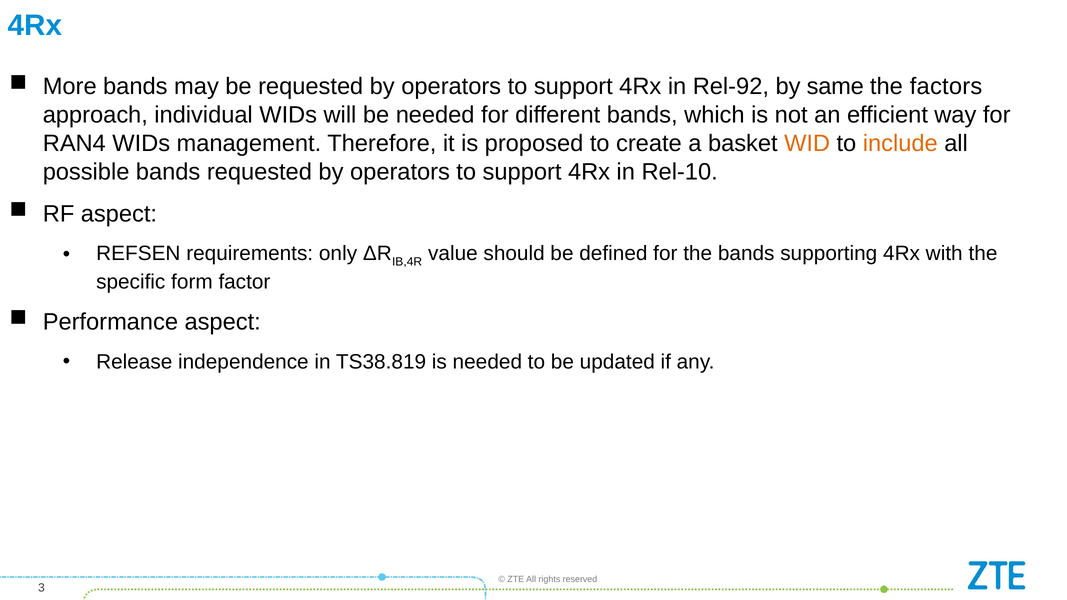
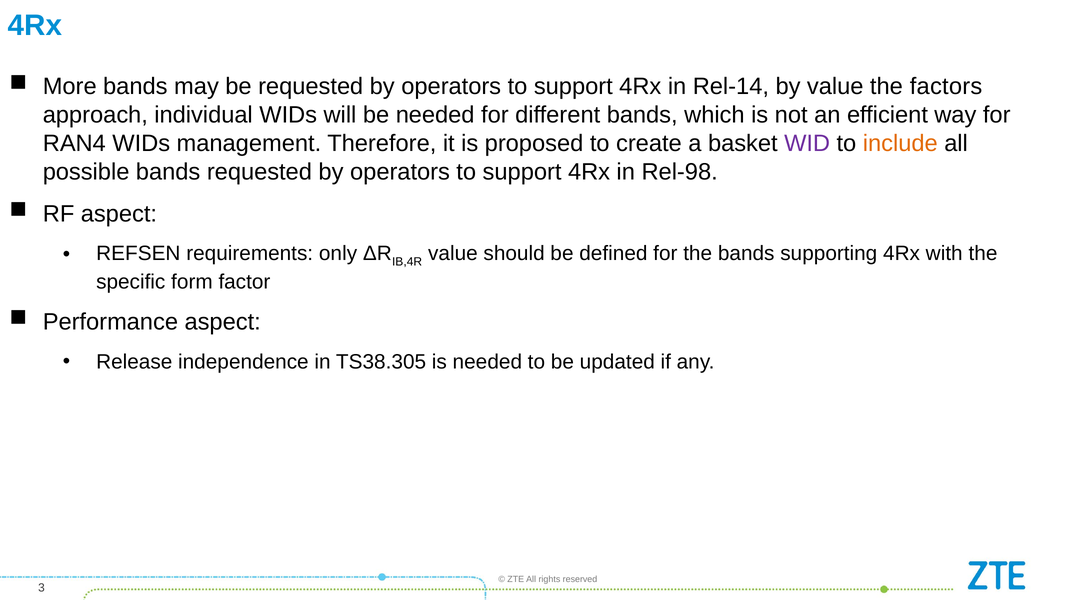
Rel-92: Rel-92 -> Rel-14
by same: same -> value
WID colour: orange -> purple
Rel-10: Rel-10 -> Rel-98
TS38.819: TS38.819 -> TS38.305
